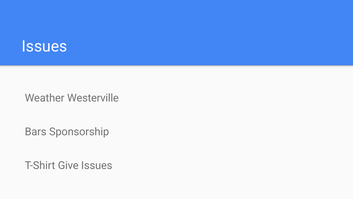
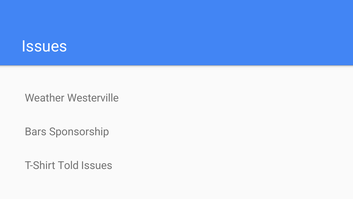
Give: Give -> Told
